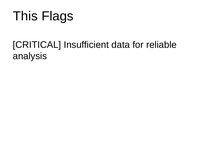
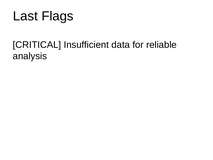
This: This -> Last
